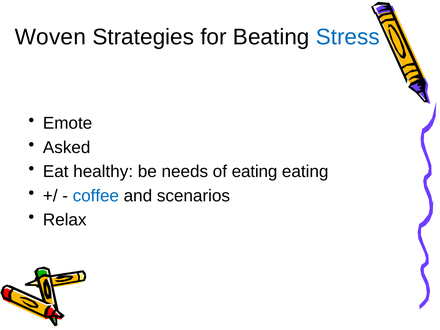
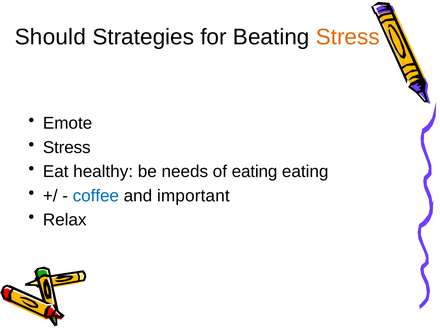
Woven: Woven -> Should
Stress at (348, 37) colour: blue -> orange
Asked at (67, 147): Asked -> Stress
scenarios: scenarios -> important
